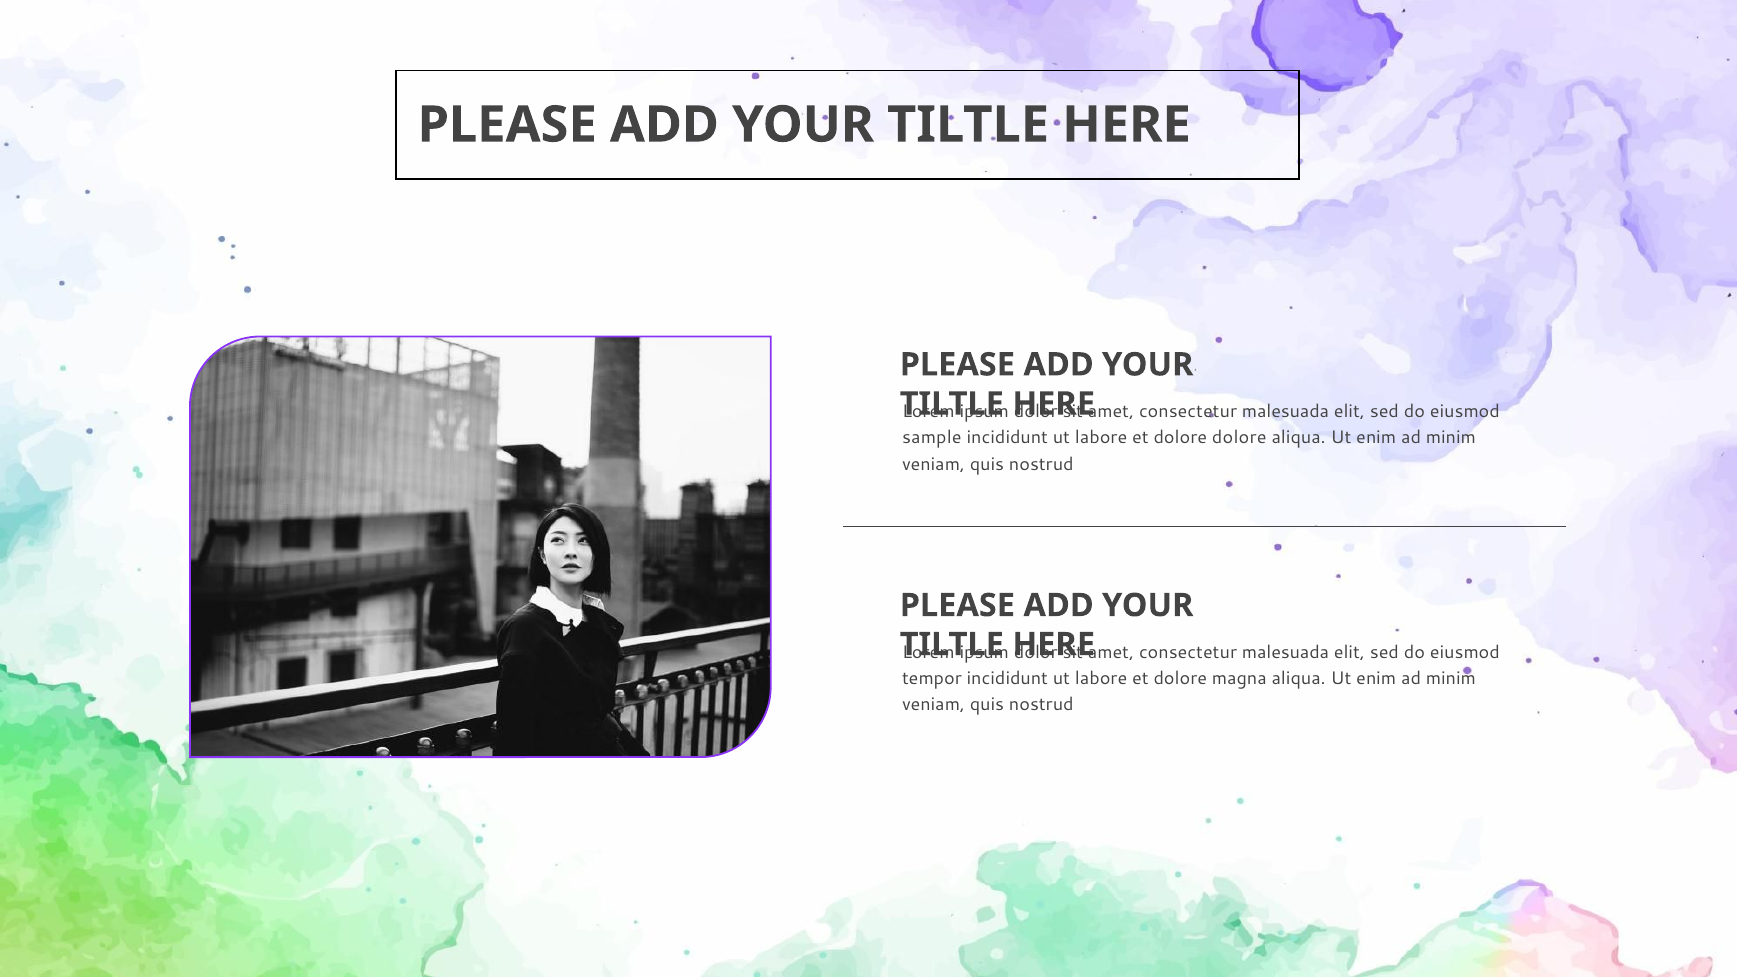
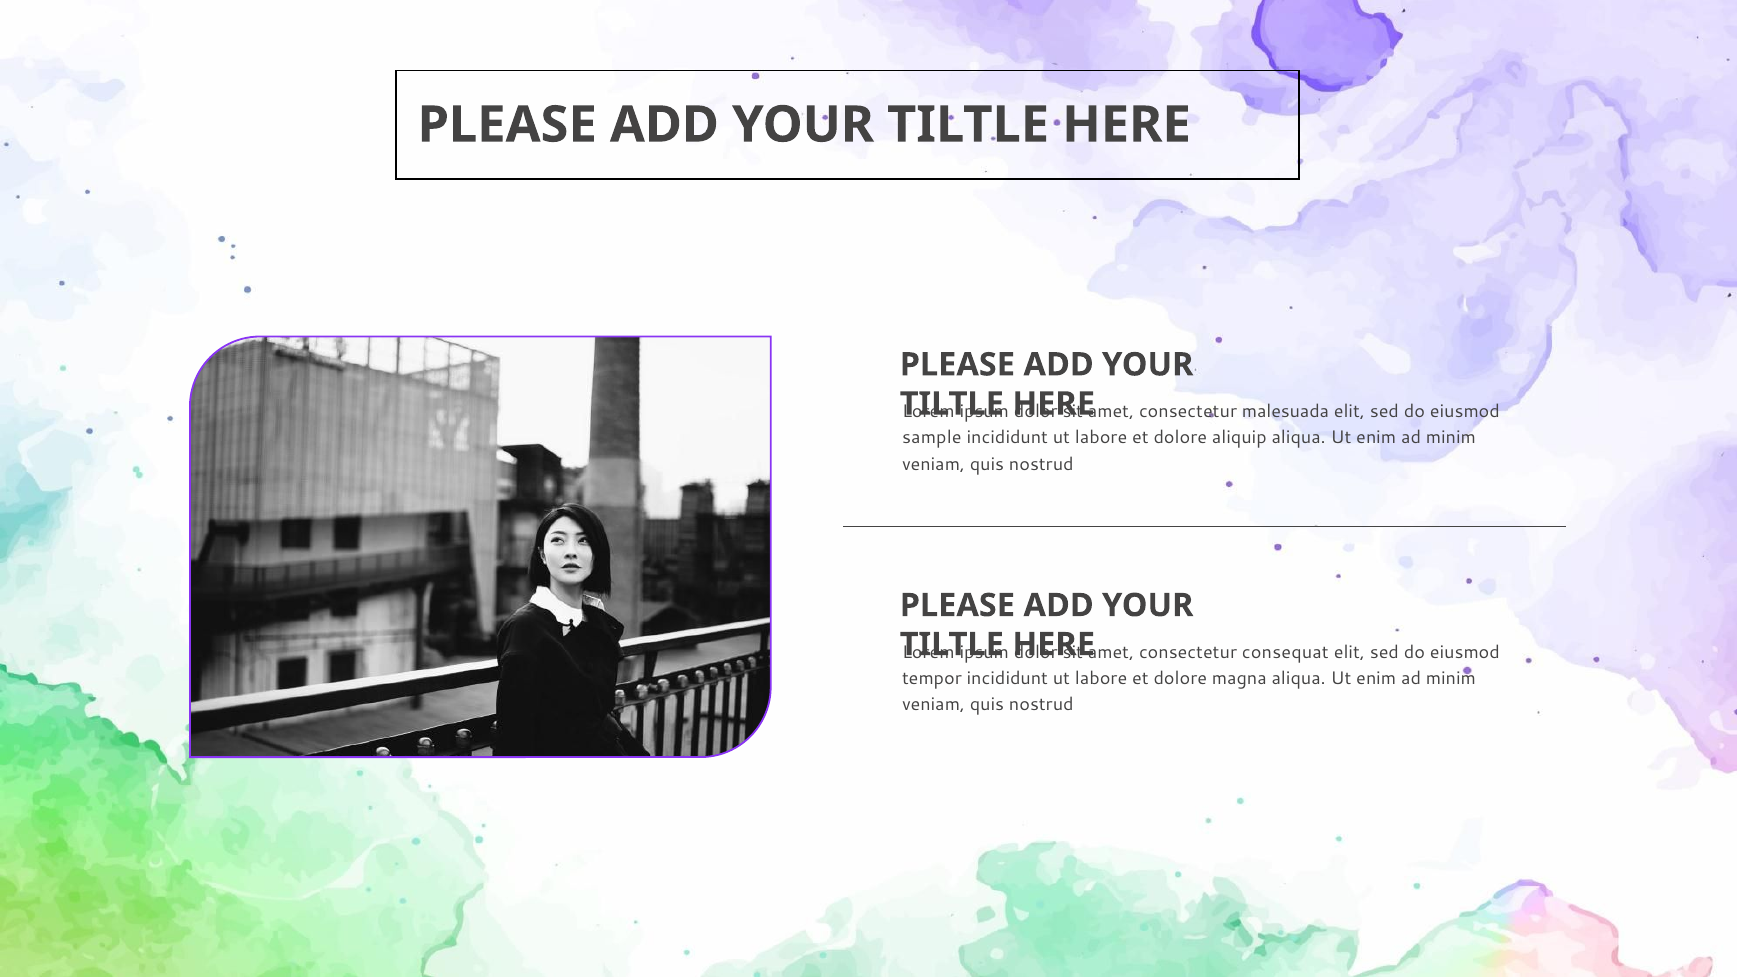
dolore dolore: dolore -> aliquip
malesuada at (1285, 653): malesuada -> consequat
